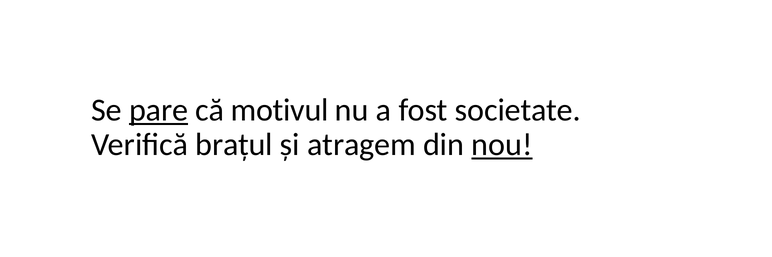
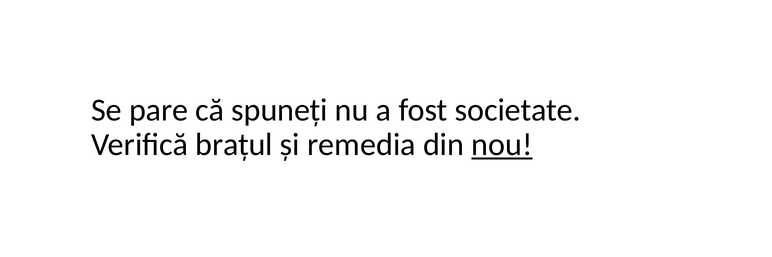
pare underline: present -> none
motivul: motivul -> spuneți
atragem: atragem -> remedia
